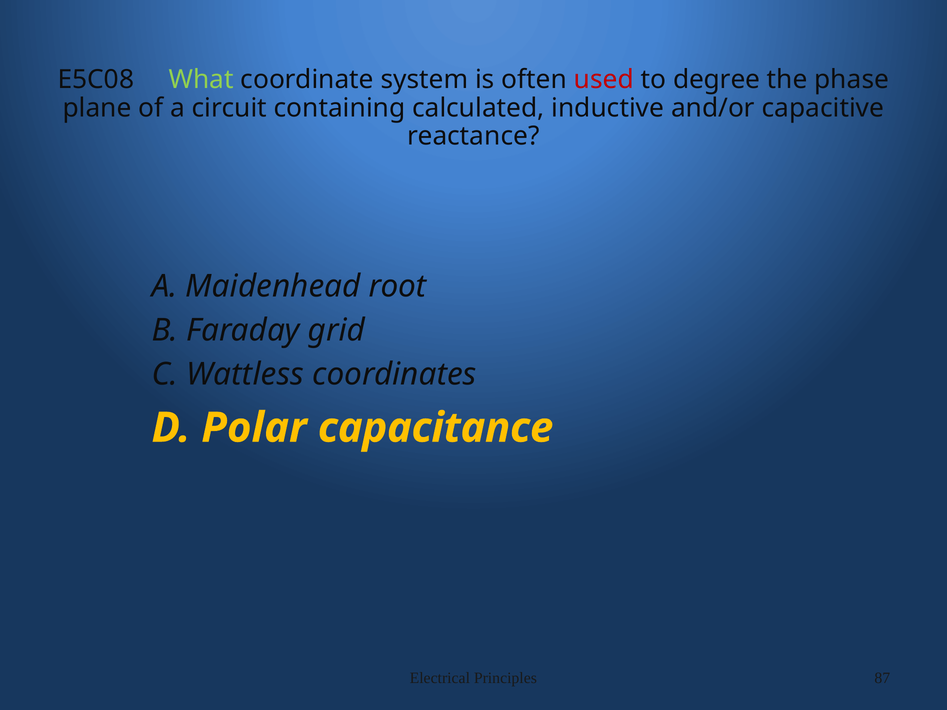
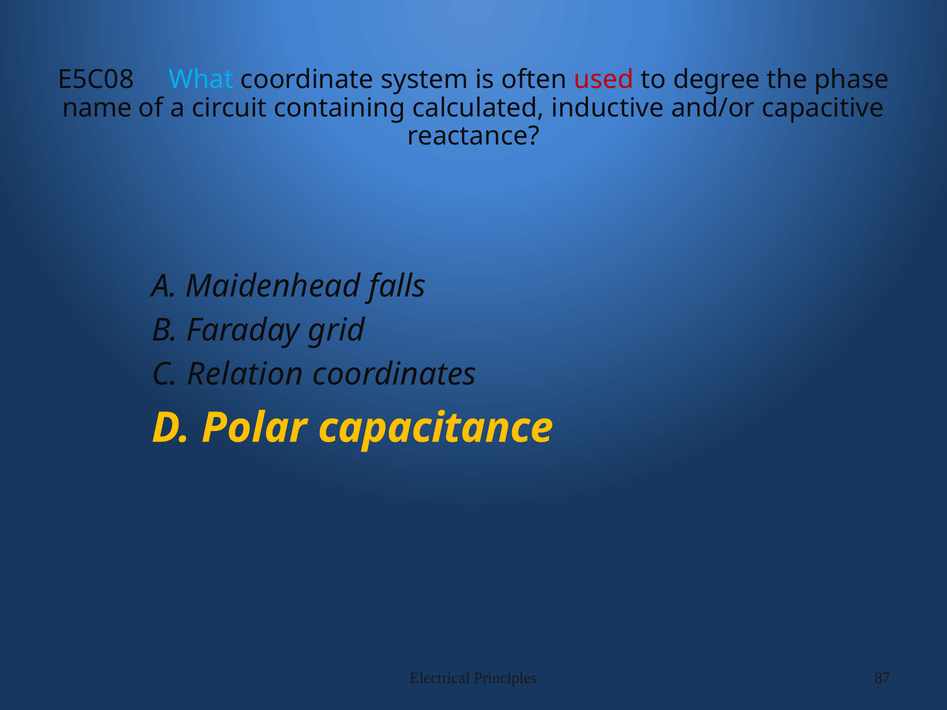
What colour: light green -> light blue
plane: plane -> name
root: root -> falls
Wattless: Wattless -> Relation
